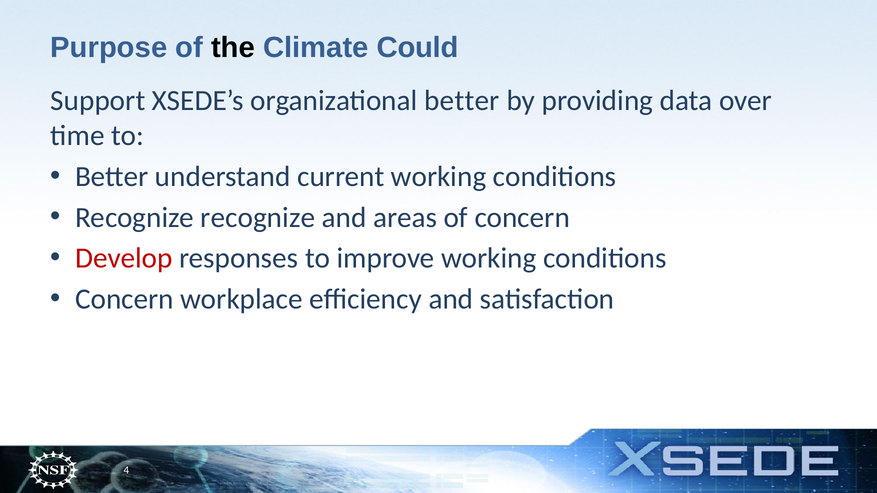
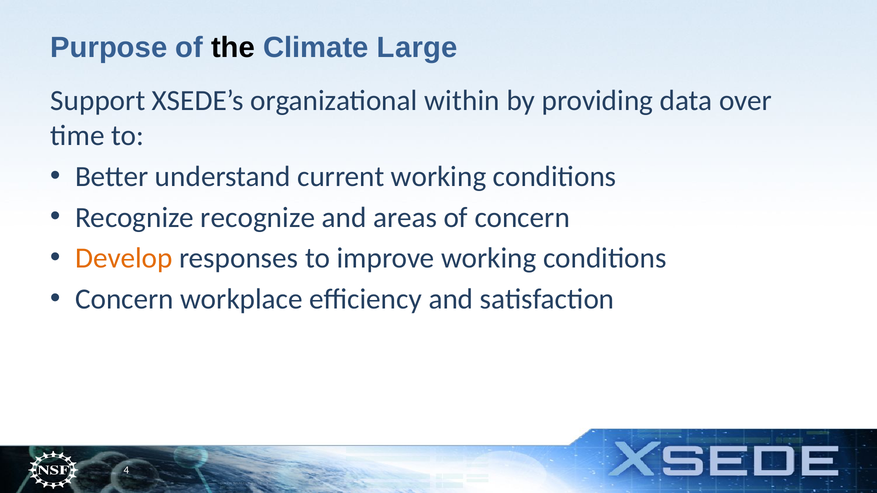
Could: Could -> Large
organizational better: better -> within
Develop colour: red -> orange
